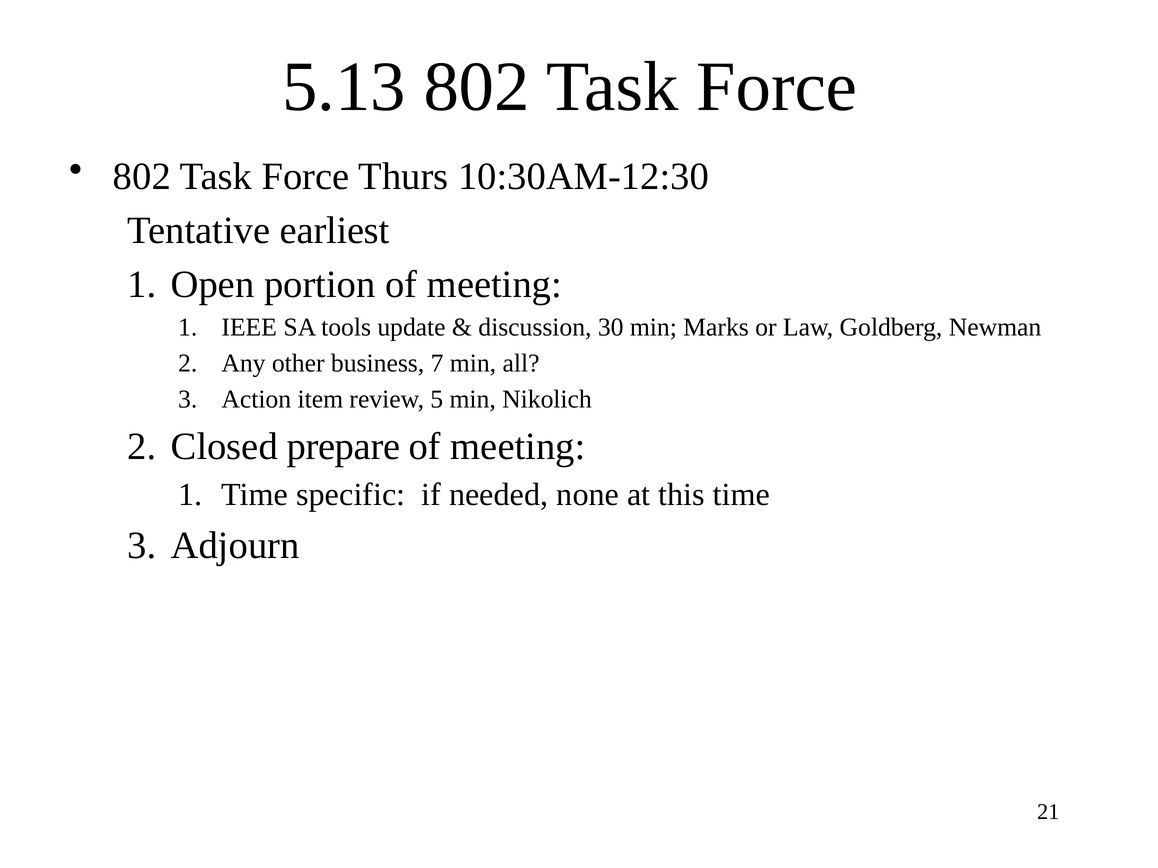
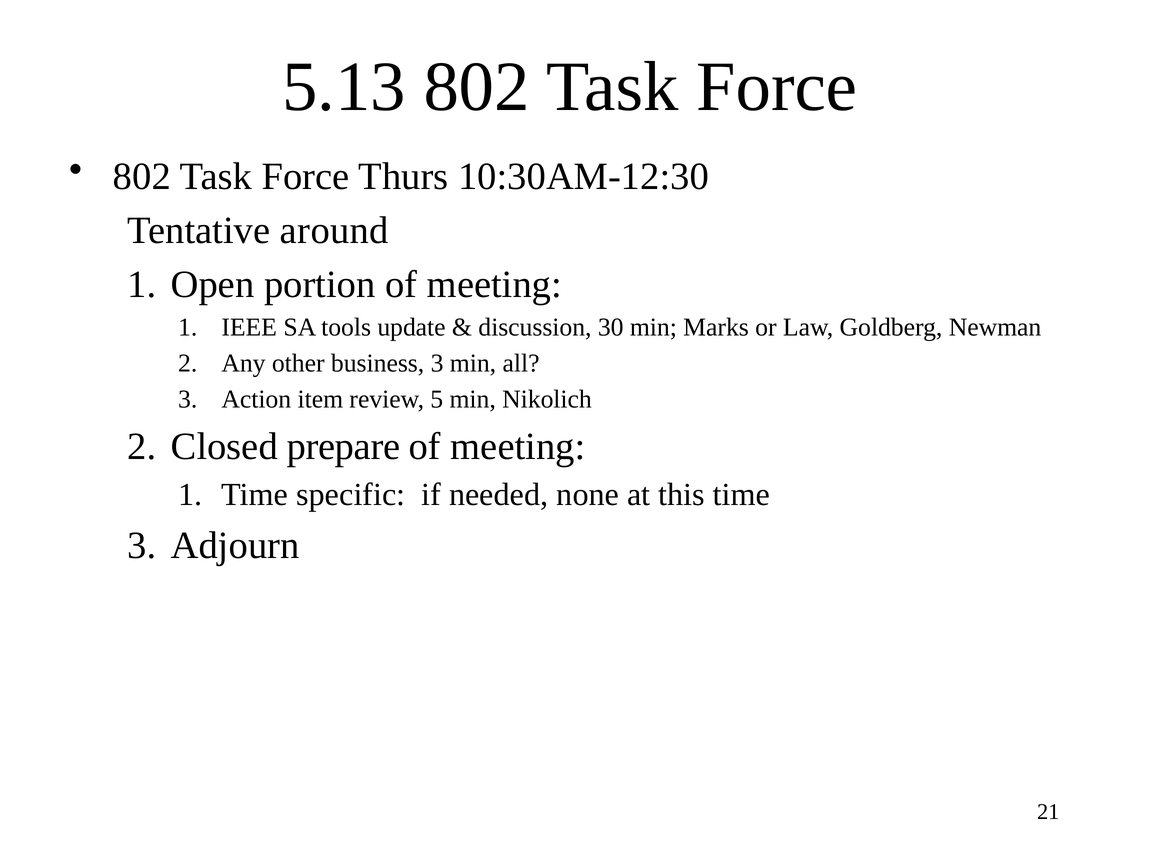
earliest: earliest -> around
business 7: 7 -> 3
